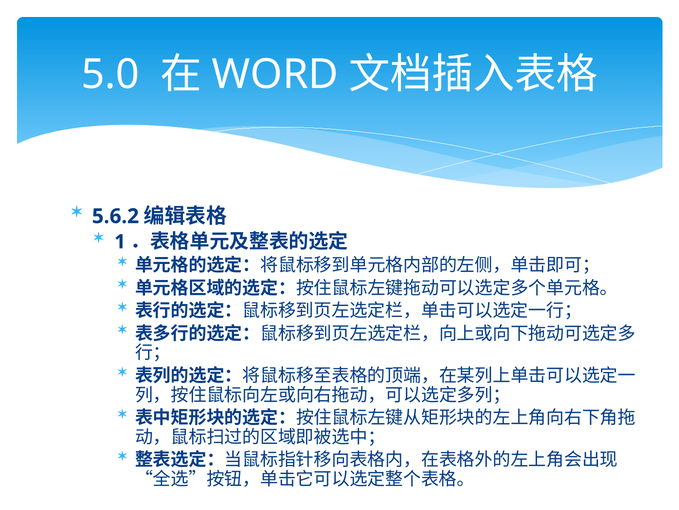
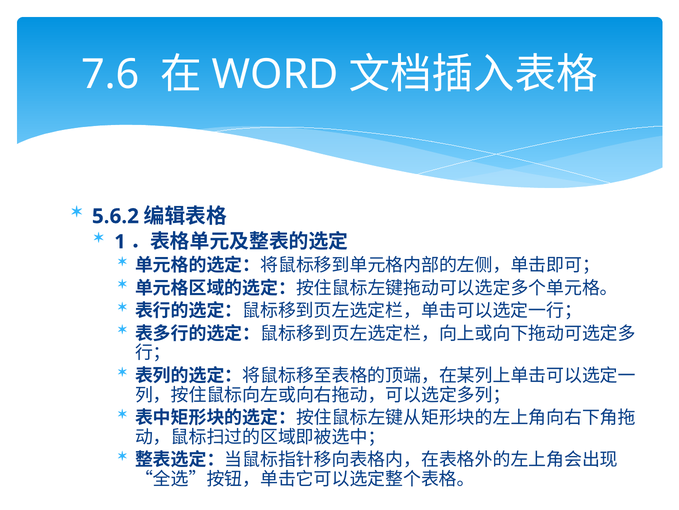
5.0: 5.0 -> 7.6
